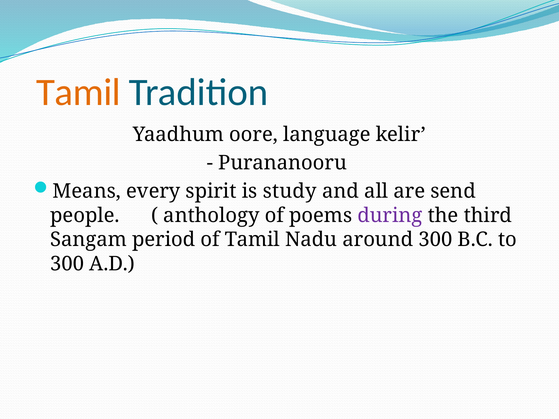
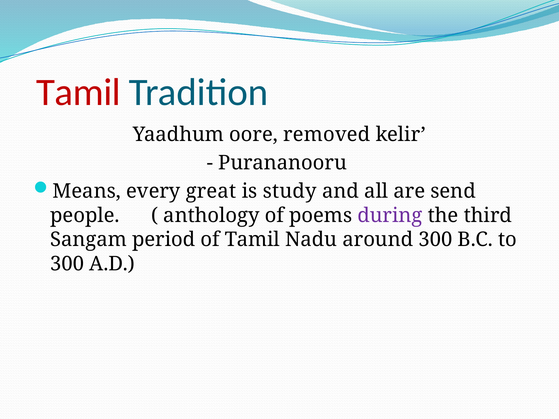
Tamil at (79, 92) colour: orange -> red
language: language -> removed
spirit: spirit -> great
